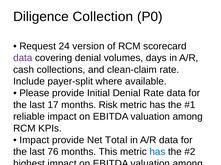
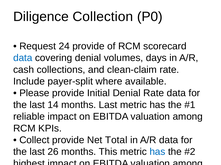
24 version: version -> provide
data at (23, 58) colour: purple -> blue
17: 17 -> 14
months Risk: Risk -> Last
Impact at (34, 141): Impact -> Collect
76: 76 -> 26
